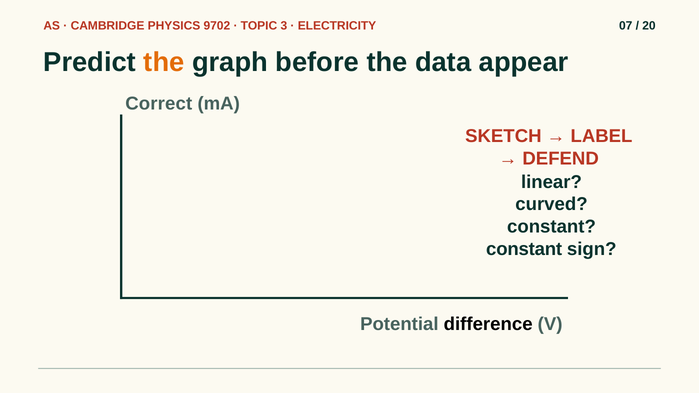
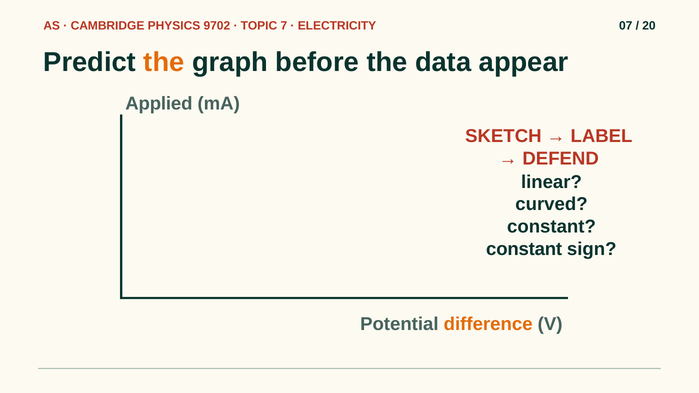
3: 3 -> 7
Correct: Correct -> Applied
difference colour: black -> orange
